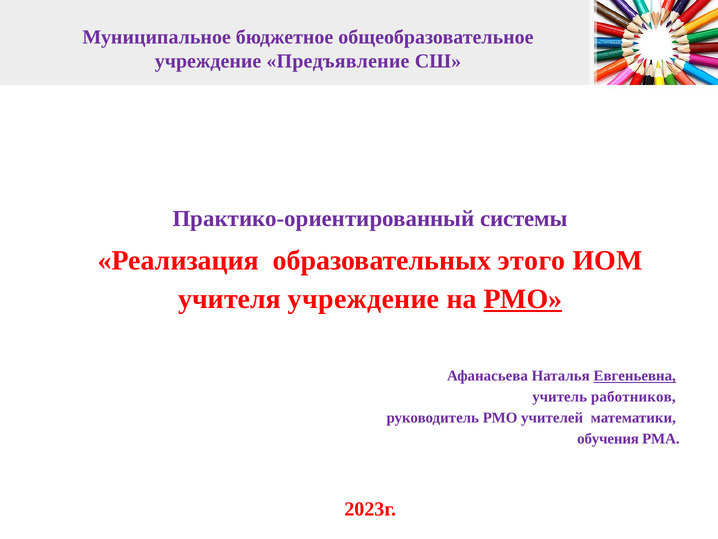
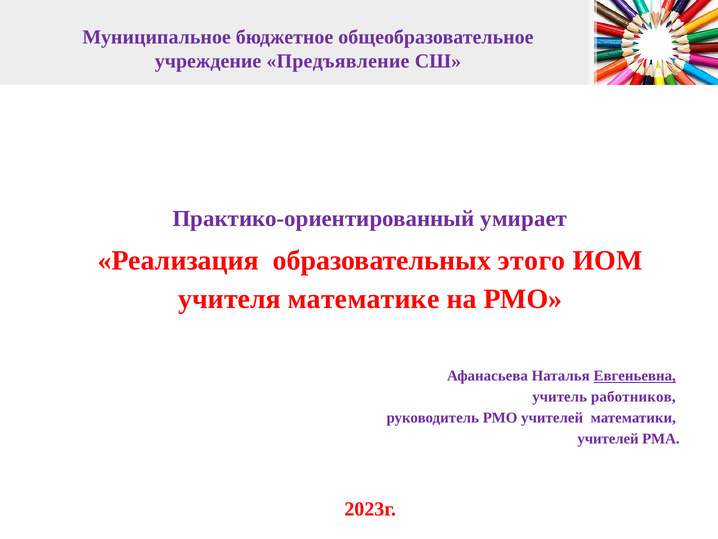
системы: системы -> умирает
учителя учреждение: учреждение -> математике
РМО at (523, 299) underline: present -> none
обучения at (608, 438): обучения -> учителей
